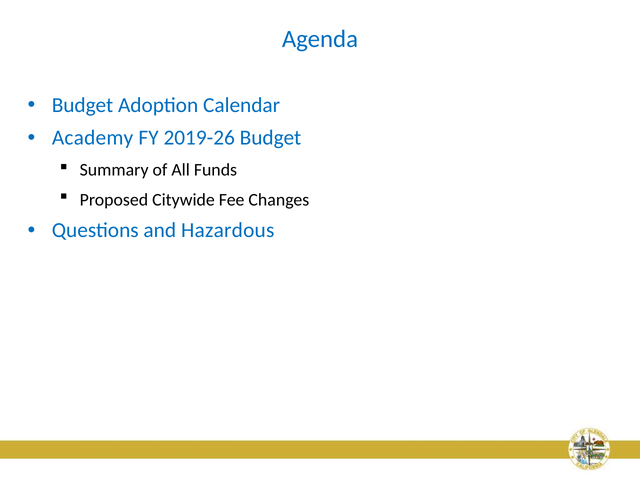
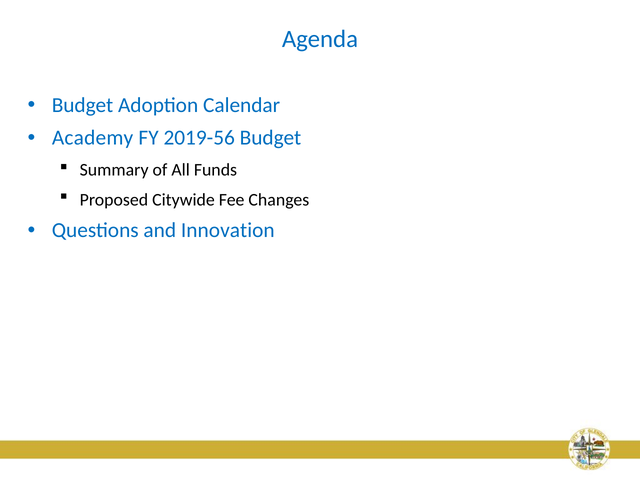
2019-26: 2019-26 -> 2019-56
Hazardous: Hazardous -> Innovation
